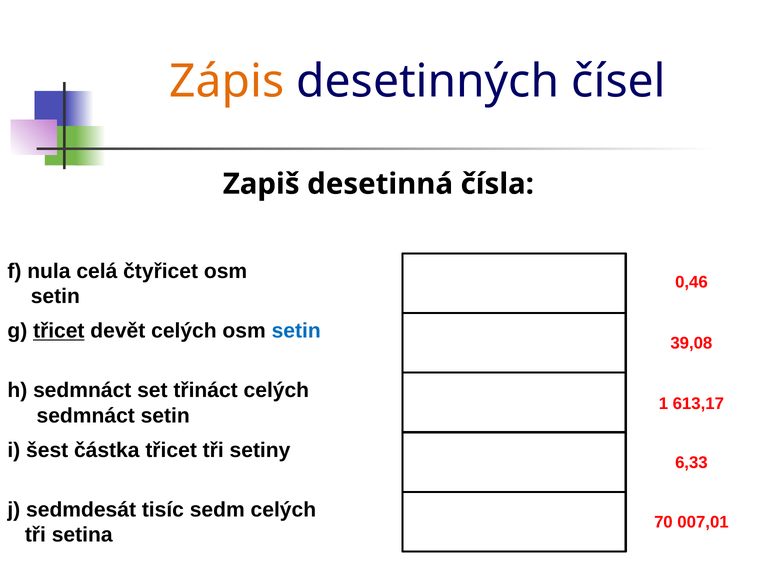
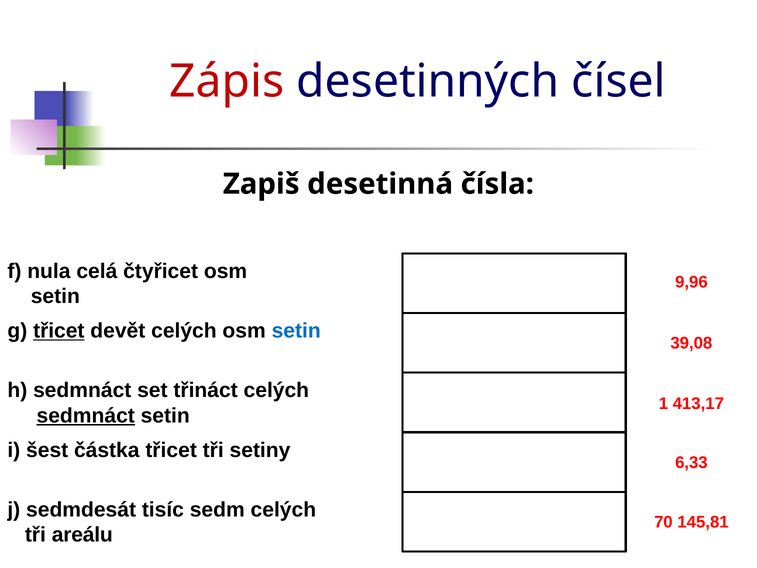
Zápis colour: orange -> red
0,46: 0,46 -> 9,96
613,17: 613,17 -> 413,17
sedmnáct at (86, 416) underline: none -> present
007,01: 007,01 -> 145,81
setina: setina -> areálu
